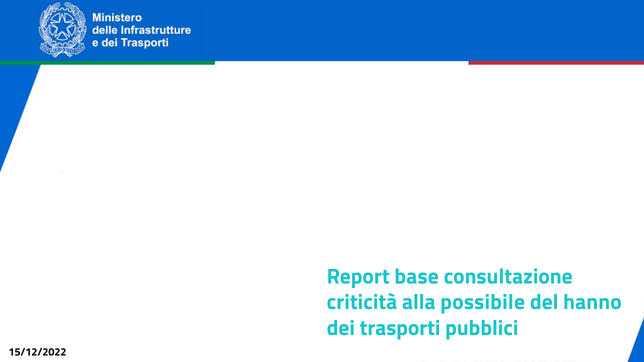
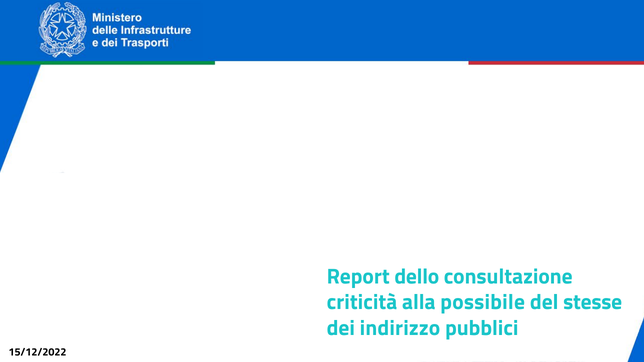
base: base -> dello
hanno: hanno -> stesse
trasporti: trasporti -> indirizzo
